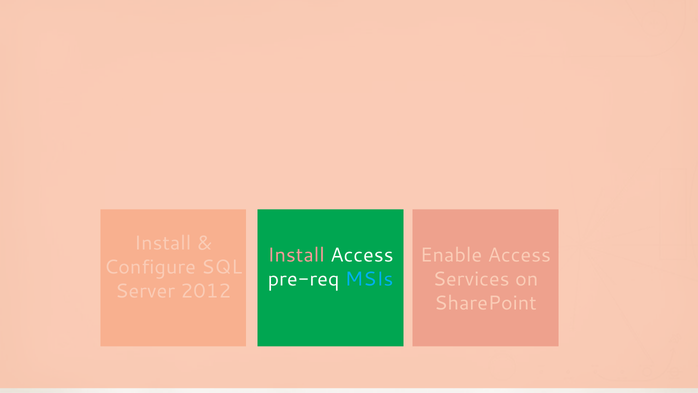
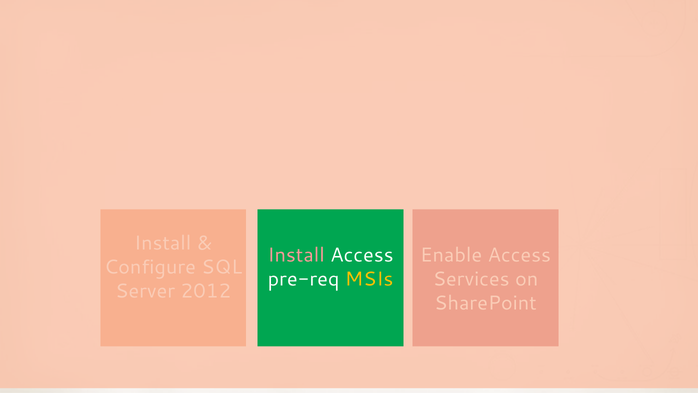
MSIs colour: light blue -> yellow
